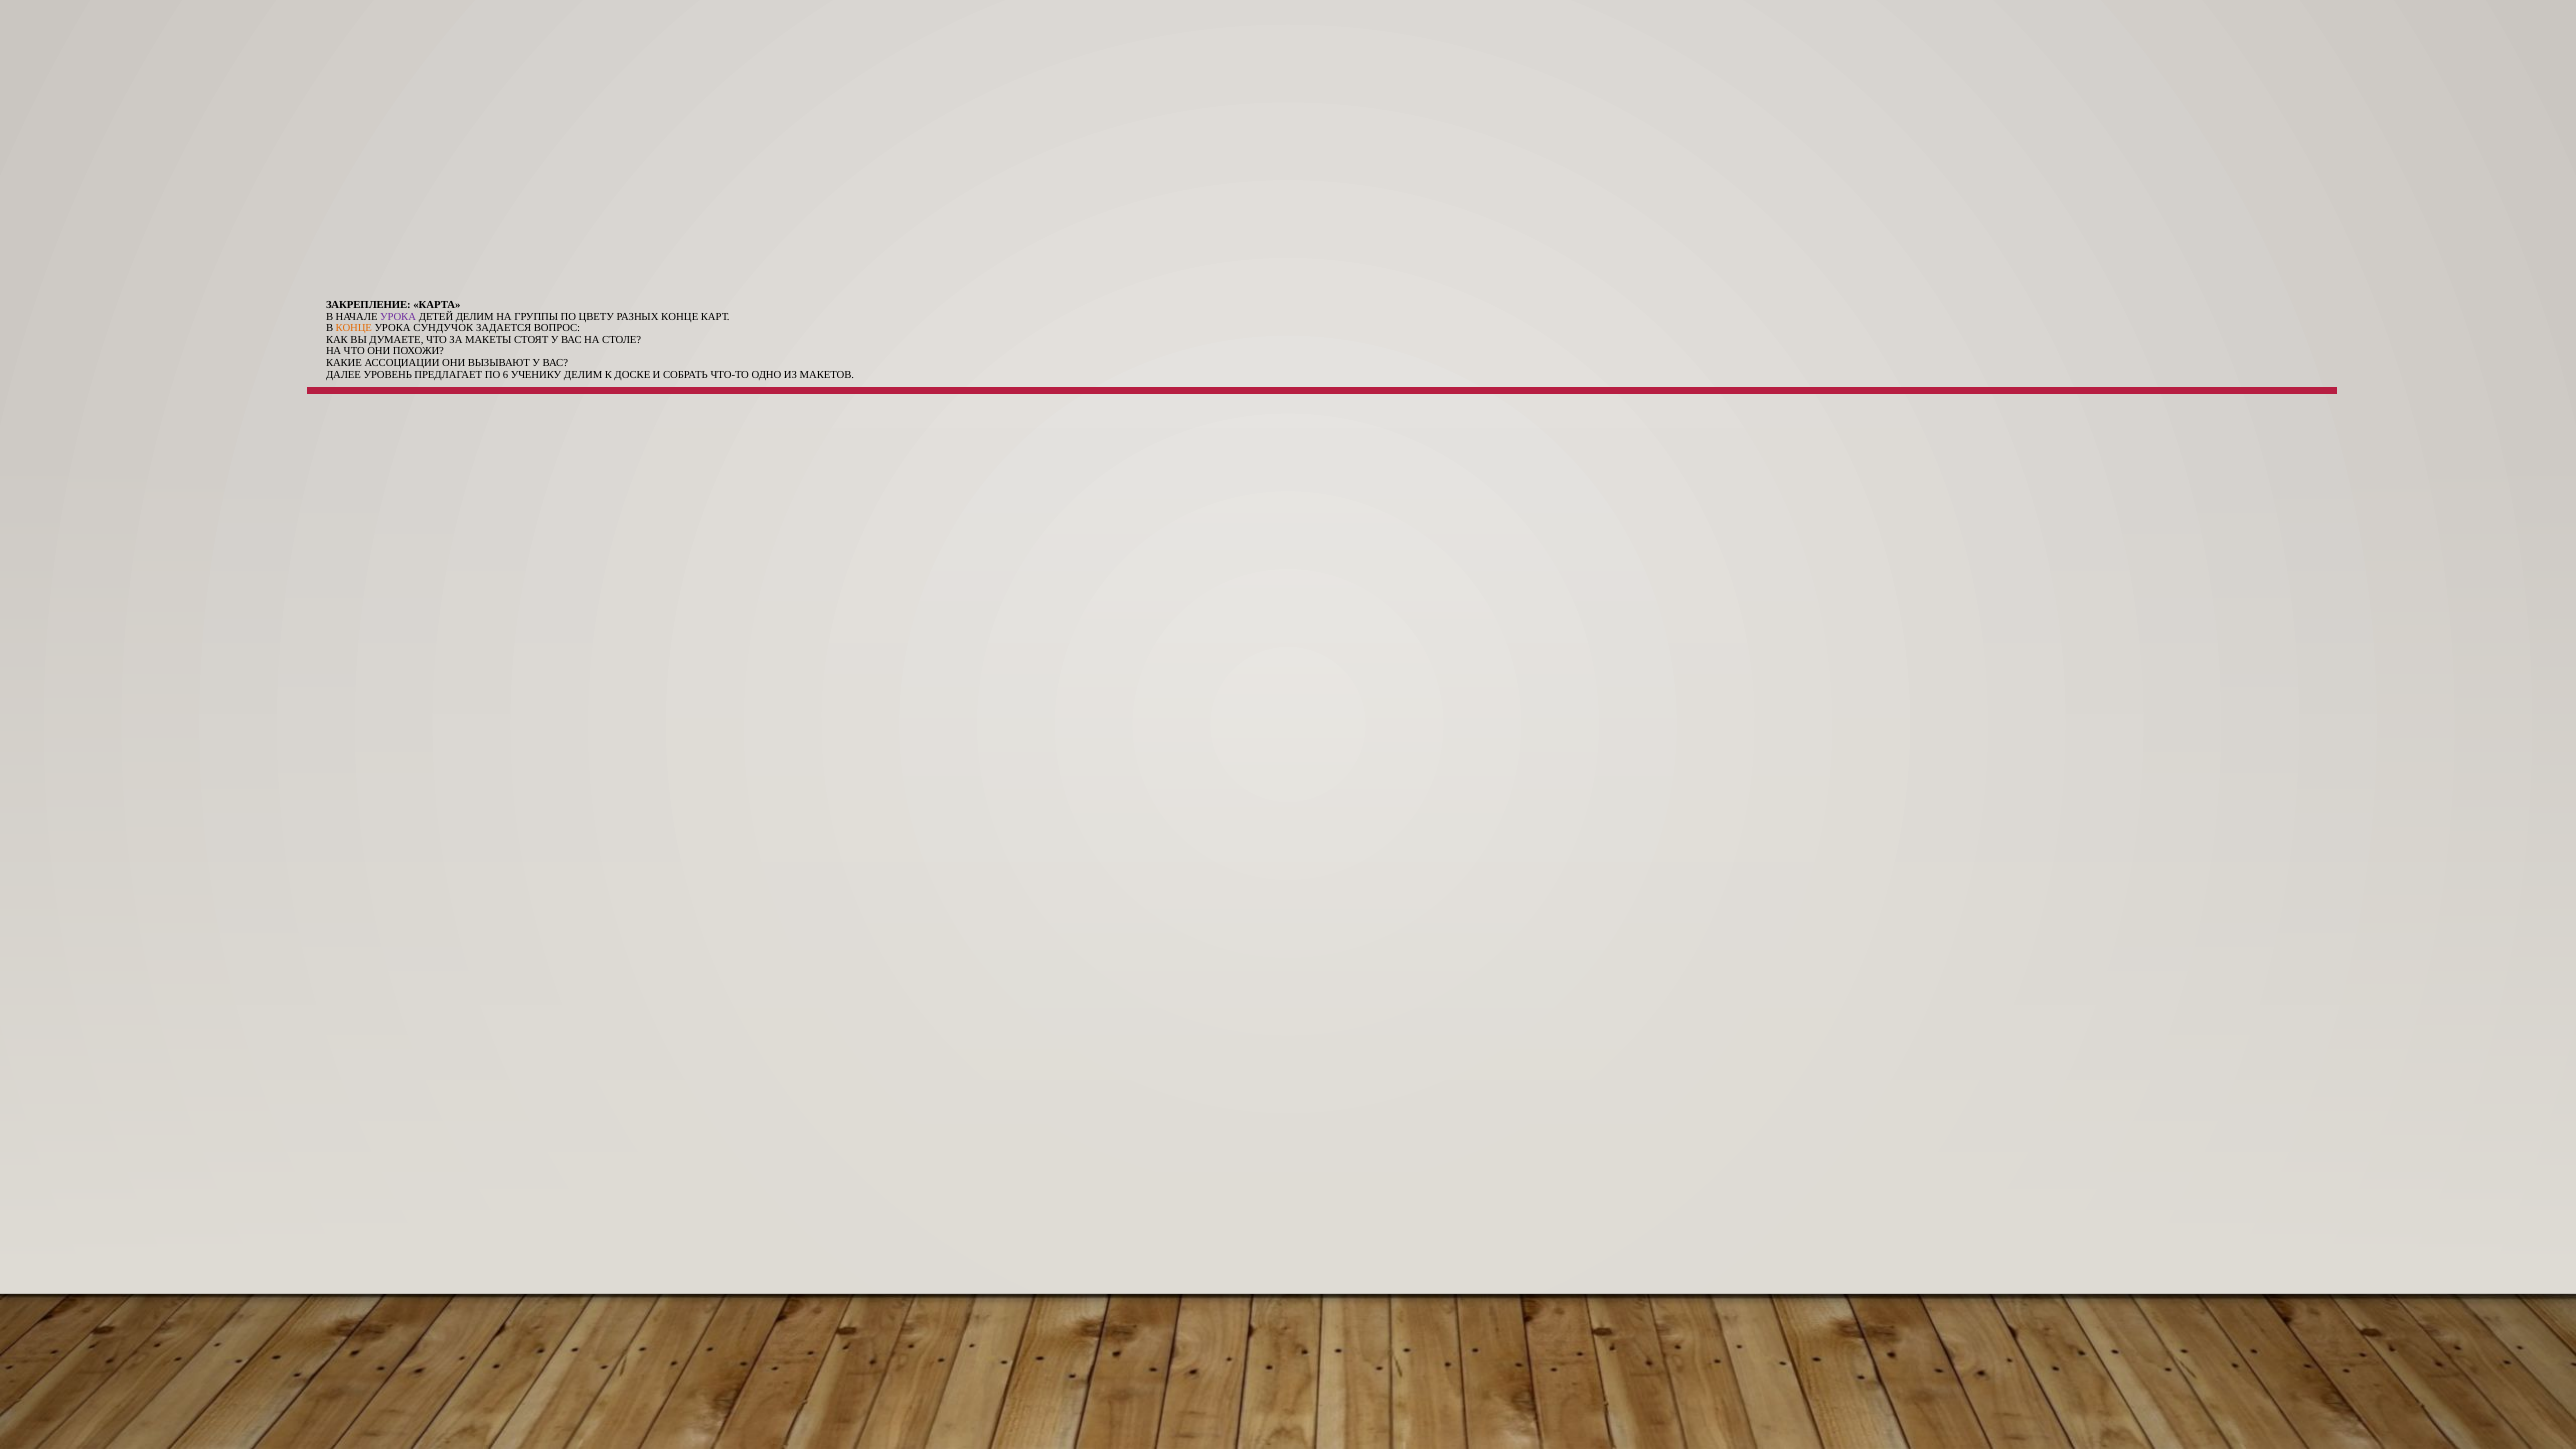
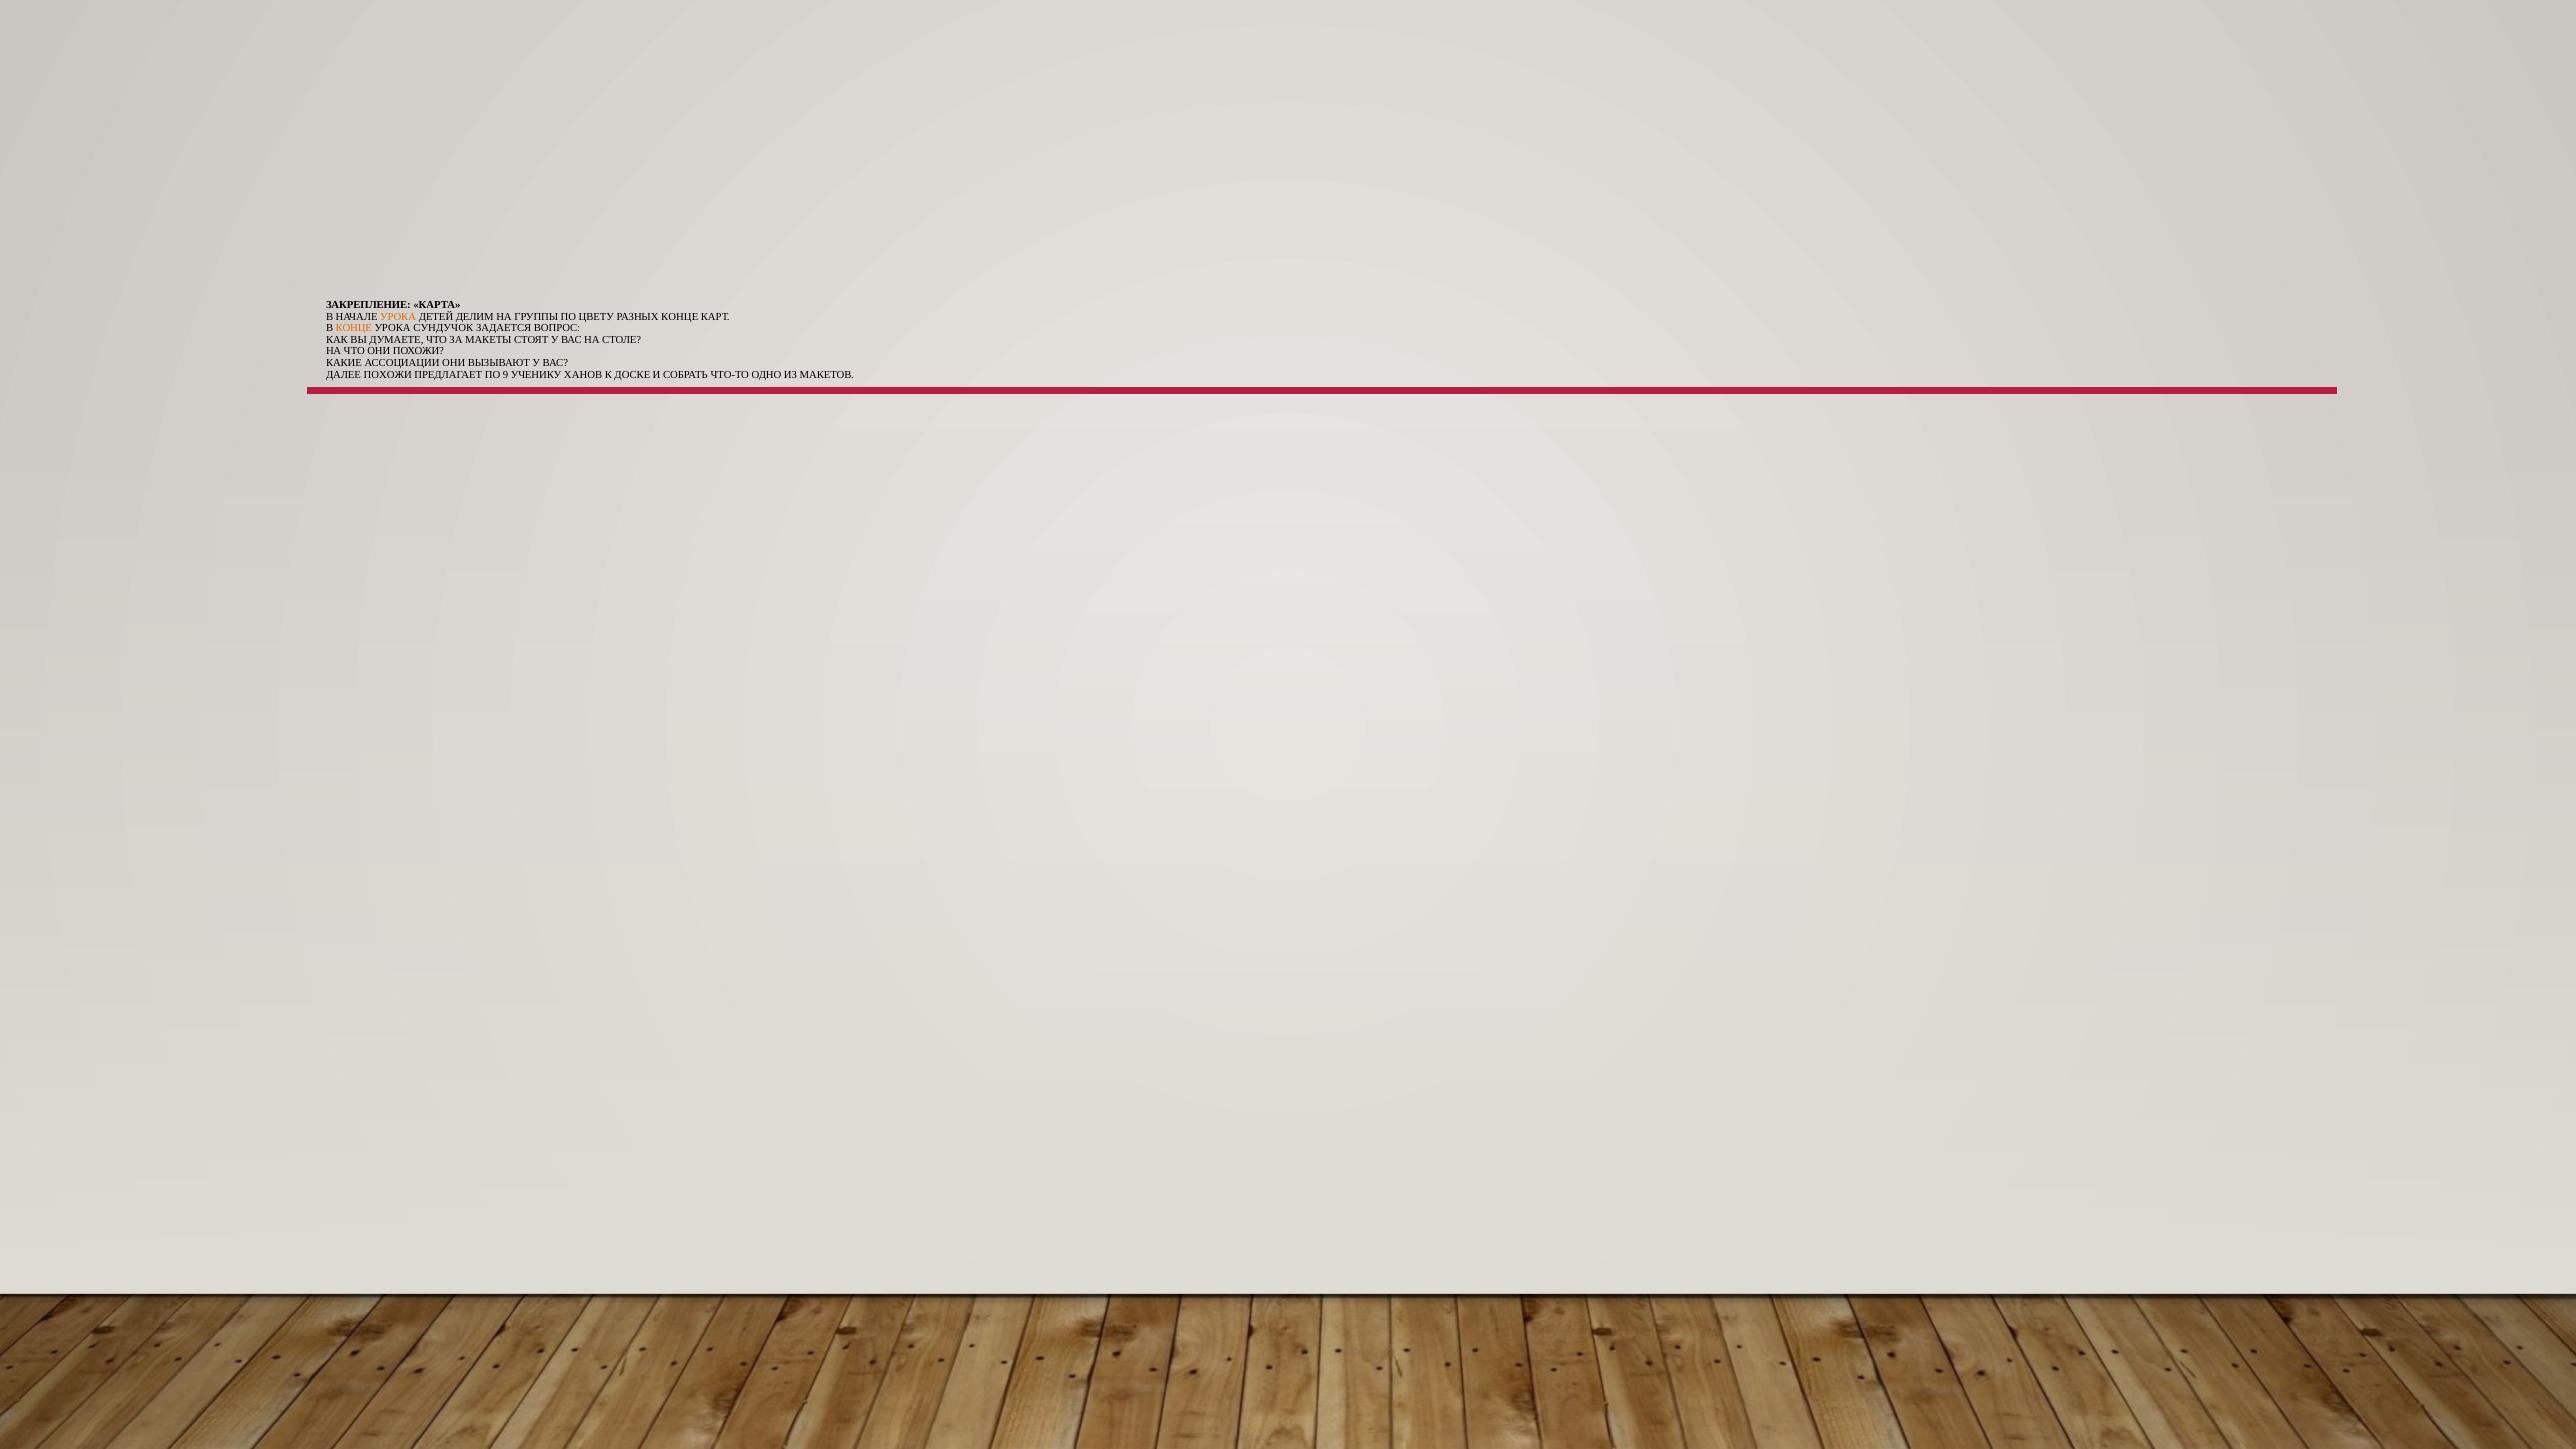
УРОКА at (398, 317) colour: purple -> orange
ДАЛЕЕ УРОВЕНЬ: УРОВЕНЬ -> ПОХОЖИ
6: 6 -> 9
УЧЕНИКУ ДЕЛИМ: ДЕЛИМ -> ХАНОВ
